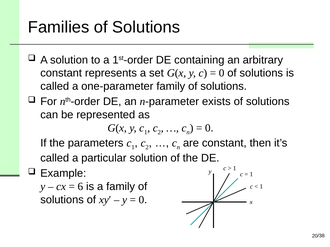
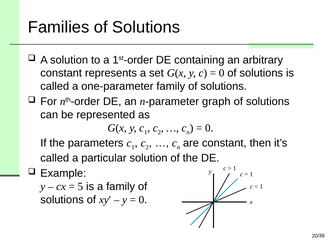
exists: exists -> graph
6: 6 -> 5
